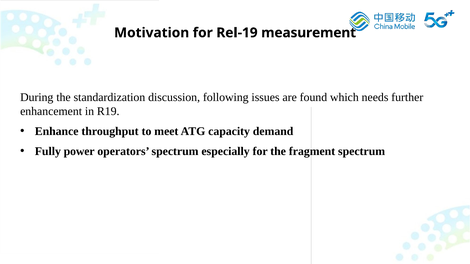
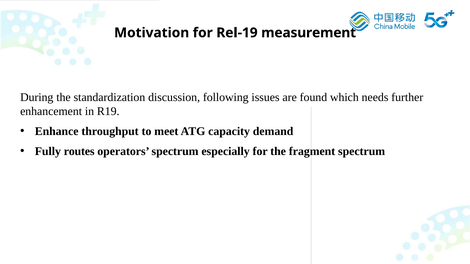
power: power -> routes
